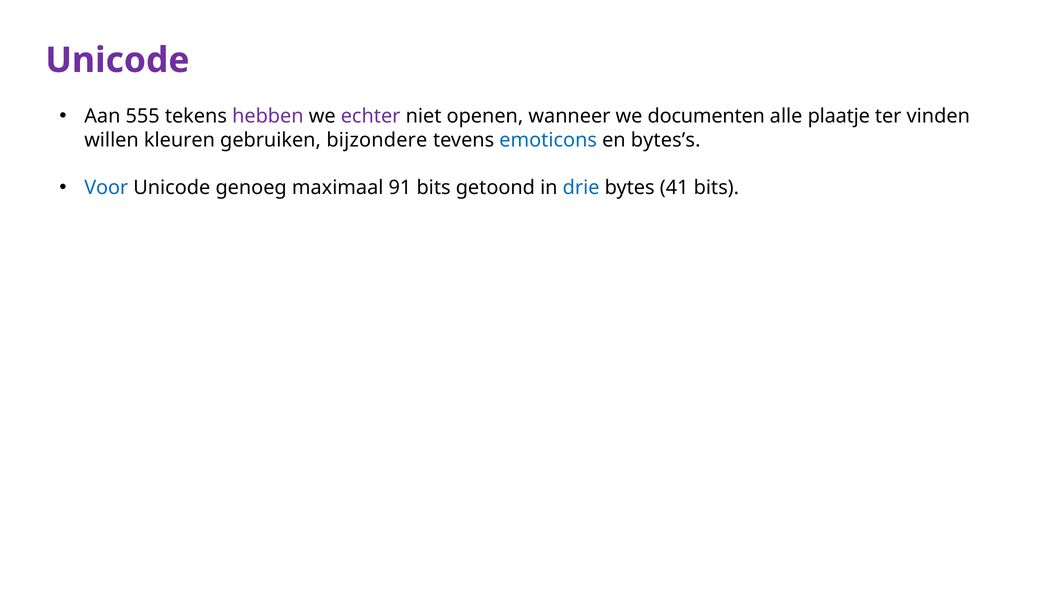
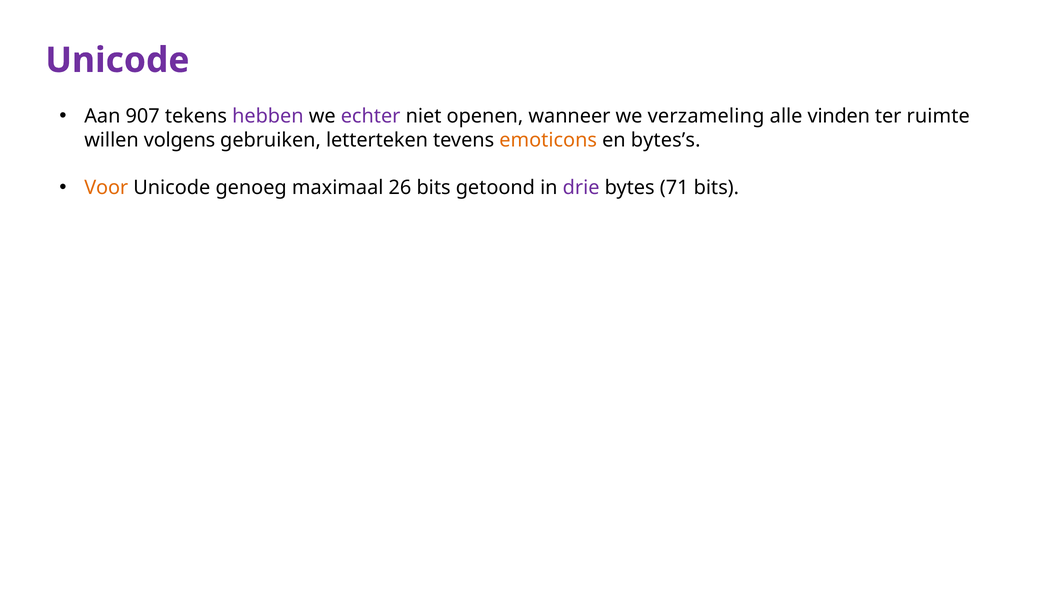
555: 555 -> 907
documenten: documenten -> verzameling
plaatje: plaatje -> vinden
vinden: vinden -> ruimte
kleuren: kleuren -> volgens
bijzondere: bijzondere -> letterteken
emoticons colour: blue -> orange
Voor colour: blue -> orange
91: 91 -> 26
drie colour: blue -> purple
41: 41 -> 71
